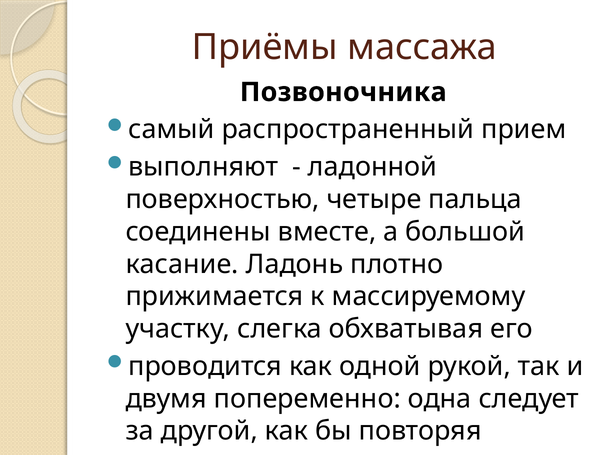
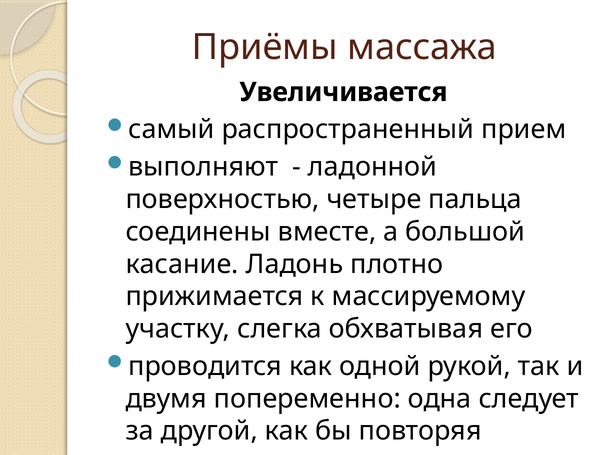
Позвоночника: Позвоночника -> Увеличивается
